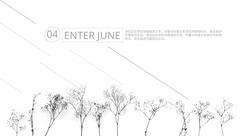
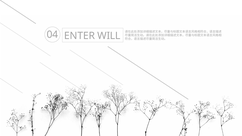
JUNE: JUNE -> WILL
